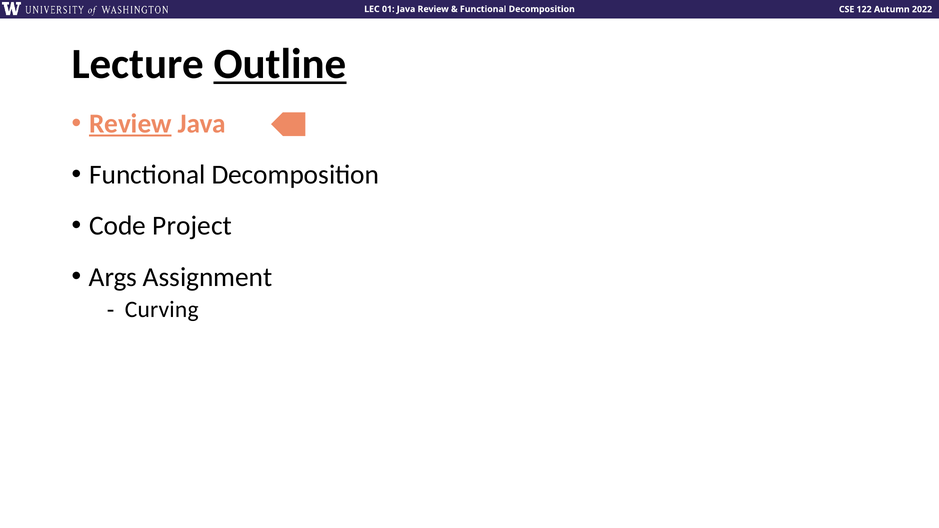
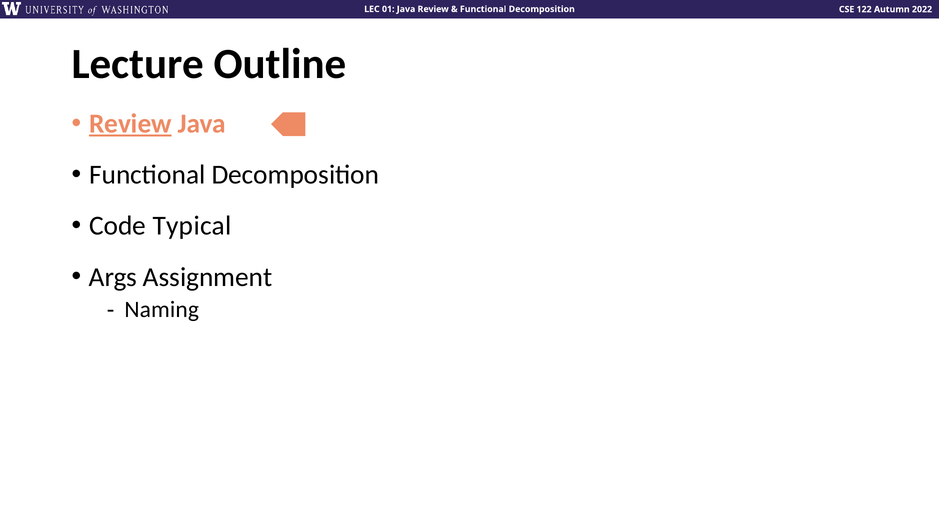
Outline underline: present -> none
Project: Project -> Typical
Curving: Curving -> Naming
